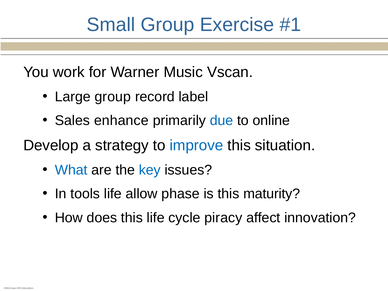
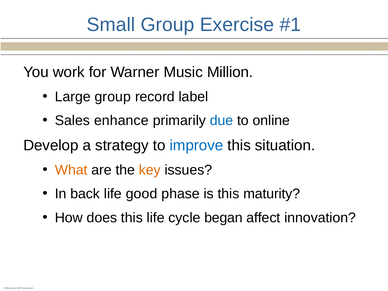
Vscan: Vscan -> Million
What colour: blue -> orange
key colour: blue -> orange
tools: tools -> back
allow: allow -> good
piracy: piracy -> began
